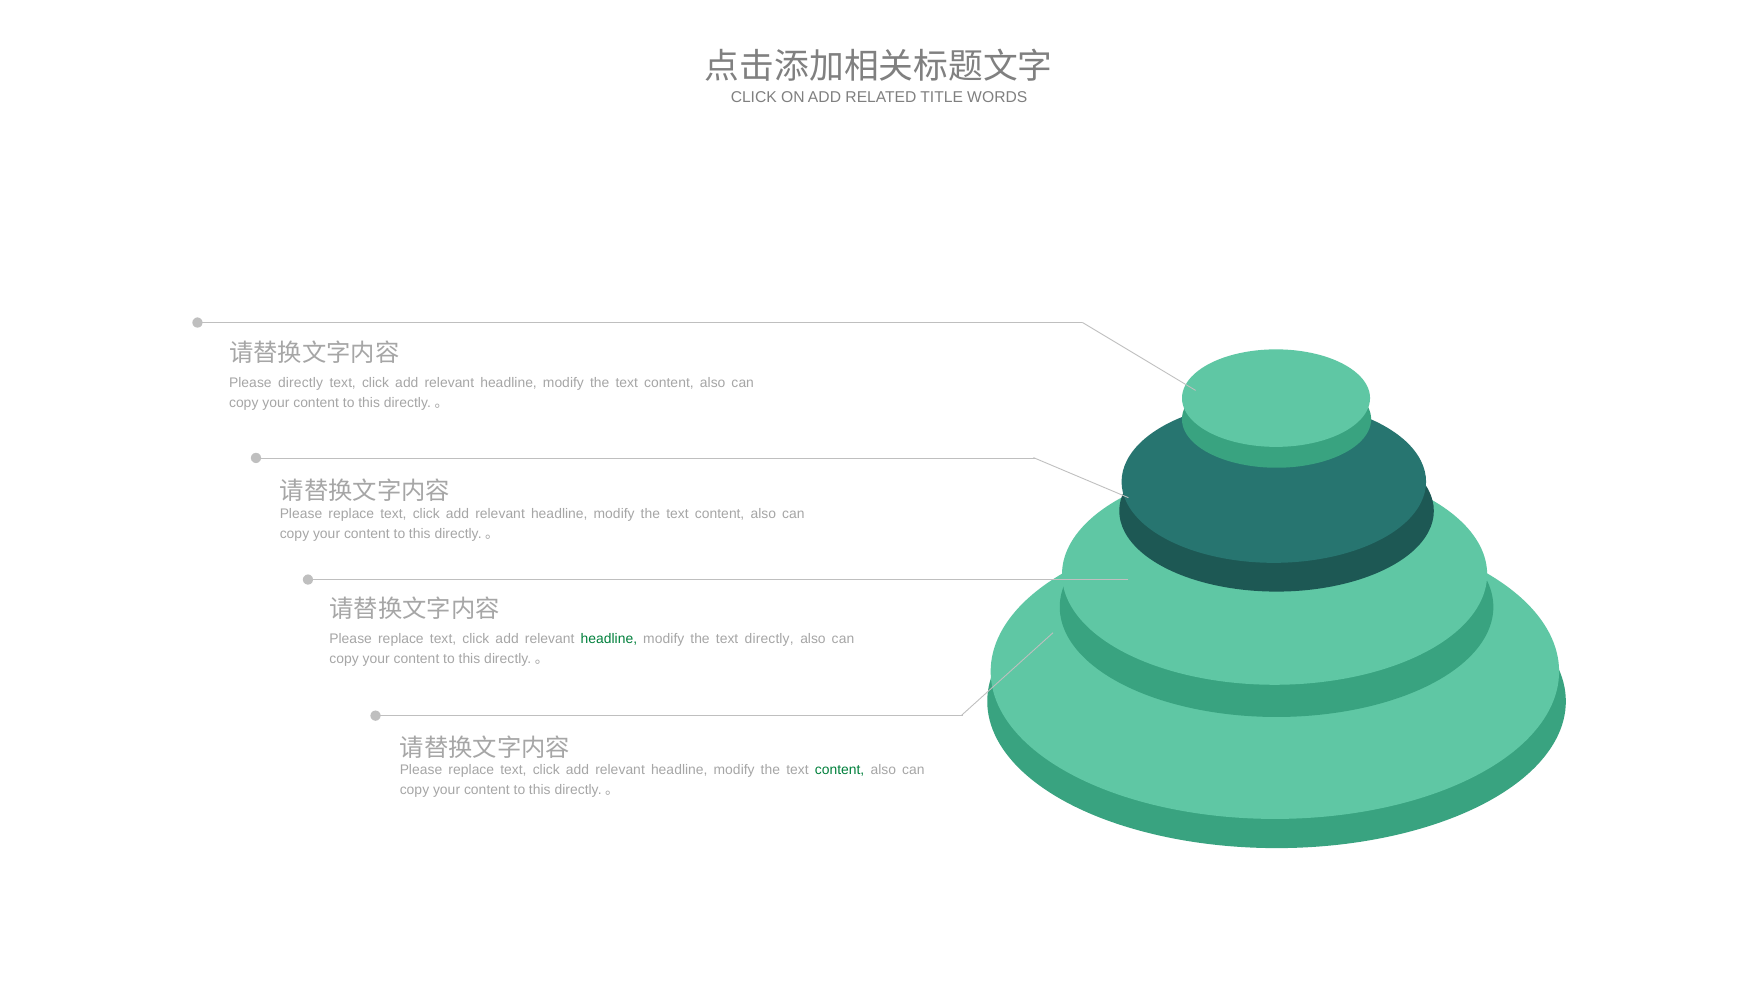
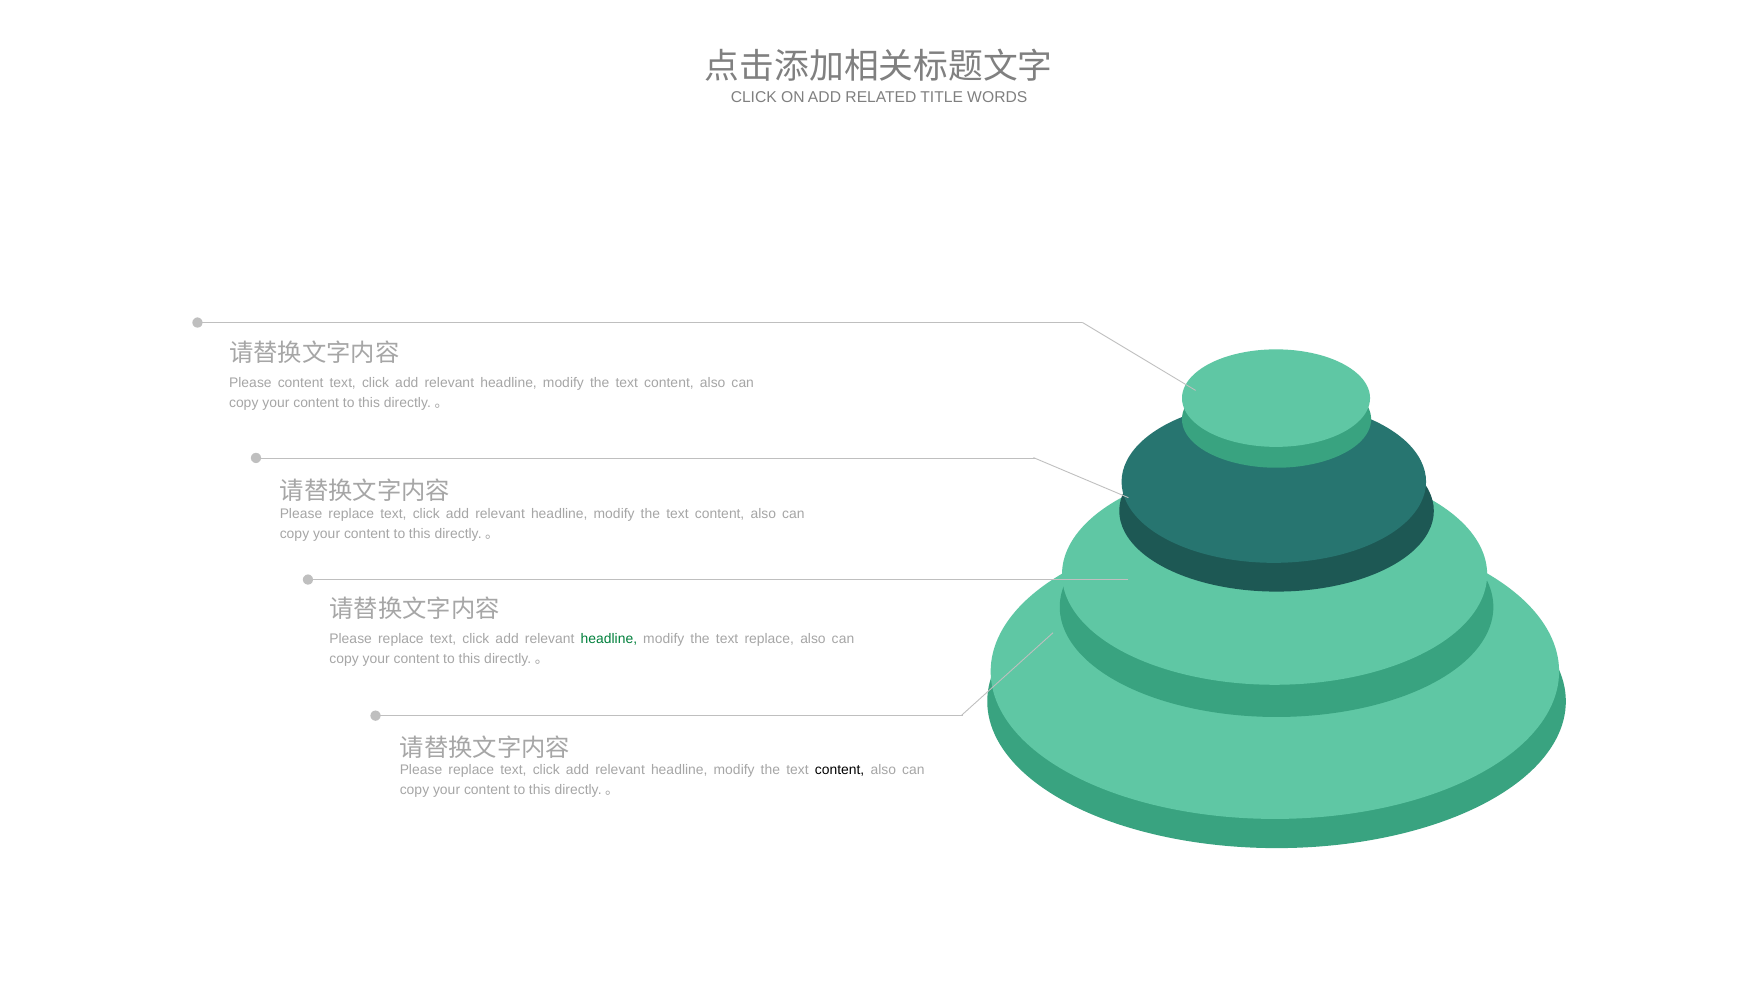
Please directly: directly -> content
text directly: directly -> replace
content at (840, 770) colour: green -> black
